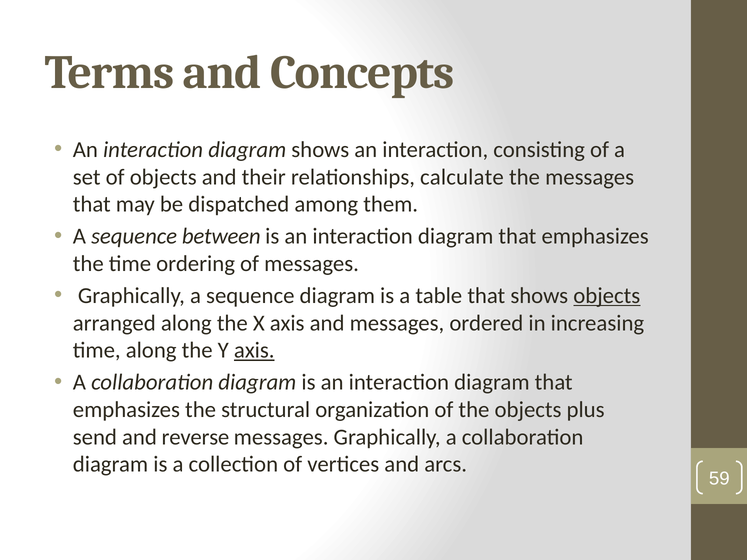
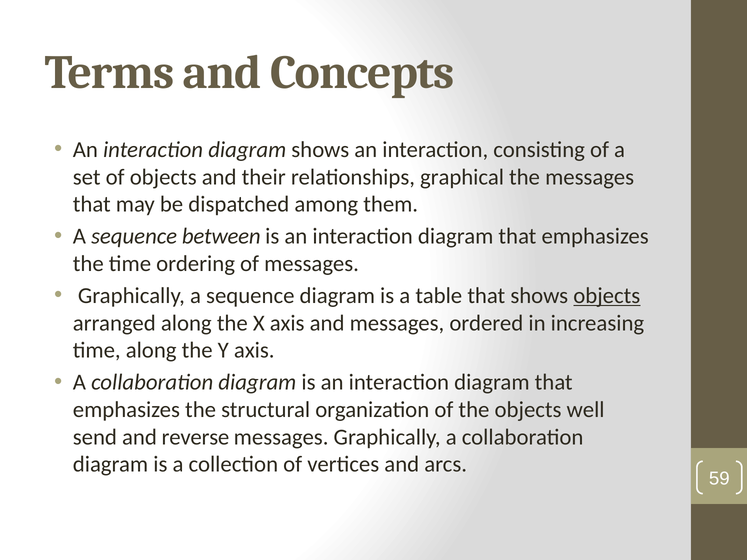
calculate: calculate -> graphical
axis at (254, 351) underline: present -> none
plus: plus -> well
